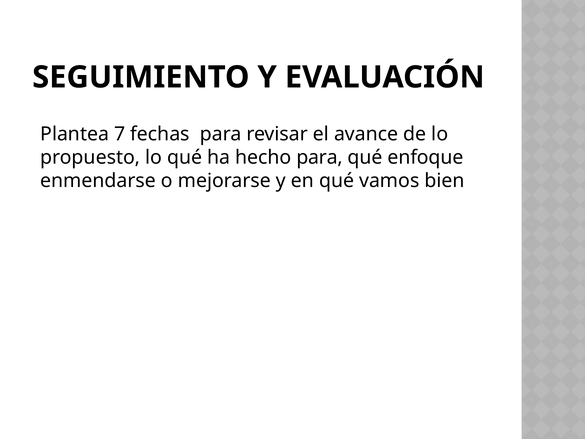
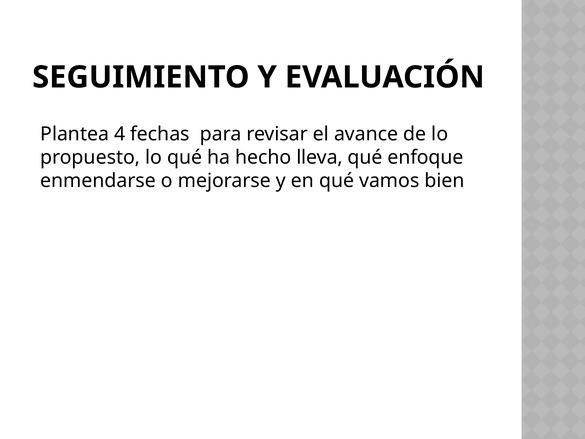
7: 7 -> 4
hecho para: para -> lleva
